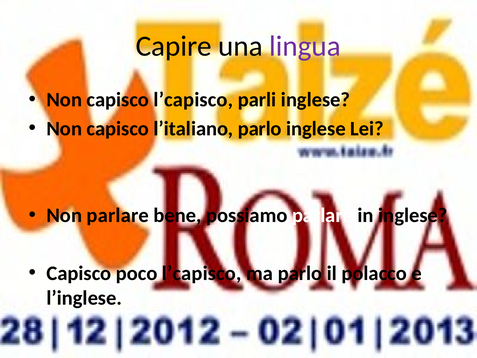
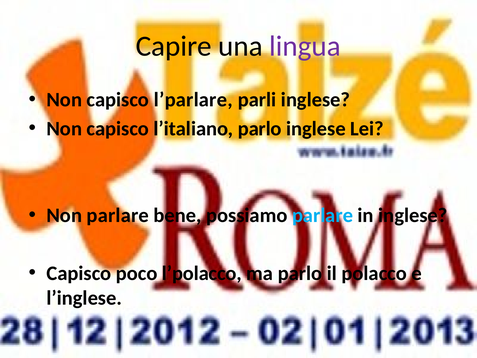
capisco l’capisco: l’capisco -> l’parlare
parlare at (323, 215) colour: white -> light blue
poco l’capisco: l’capisco -> l’polacco
